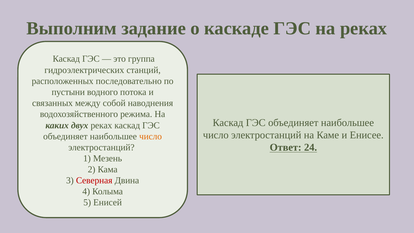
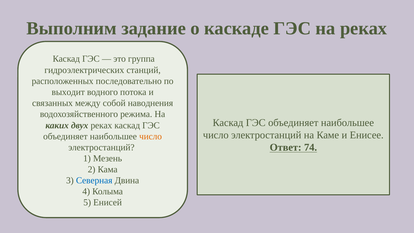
пустыни: пустыни -> выходит
24: 24 -> 74
Северная colour: red -> blue
